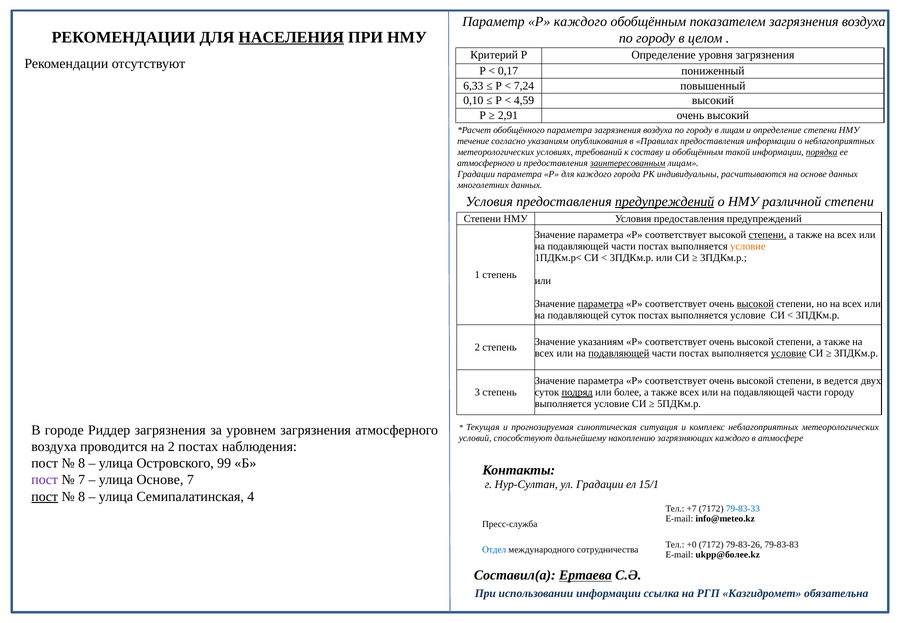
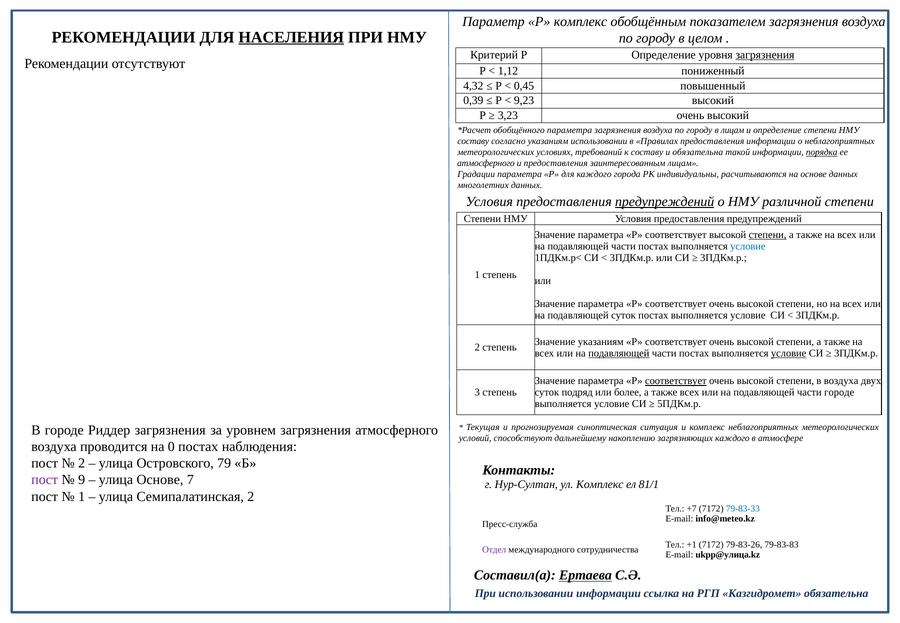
Р каждого: каждого -> комплекс
загрязнения at (765, 55) underline: none -> present
0,17: 0,17 -> 1,12
6,33: 6,33 -> 4,32
7,24: 7,24 -> 0,45
0,10: 0,10 -> 0,39
4,59: 4,59 -> 9,23
2,91: 2,91 -> 3,23
течение at (473, 141): течение -> составу
указаниям опубликования: опубликования -> использовании
и обобщённым: обобщённым -> обязательна
заинтересованным underline: present -> none
условие at (748, 246) colour: orange -> blue
параметра at (601, 304) underline: present -> none
высокой at (755, 304) underline: present -> none
соответствует at (676, 381) underline: none -> present
в ведется: ведется -> воздуха
подряд underline: present -> none
части городу: городу -> городе
на 2: 2 -> 0
8 at (82, 463): 8 -> 2
99: 99 -> 79
7 at (82, 480): 7 -> 9
ул Градации: Градации -> Комплекс
15/1: 15/1 -> 81/1
пост at (45, 497) underline: present -> none
8 at (82, 497): 8 -> 1
Семипалатинская 4: 4 -> 2
+0: +0 -> +1
Отдел colour: blue -> purple
ukpp@более.kz: ukpp@более.kz -> ukpp@улица.kz
